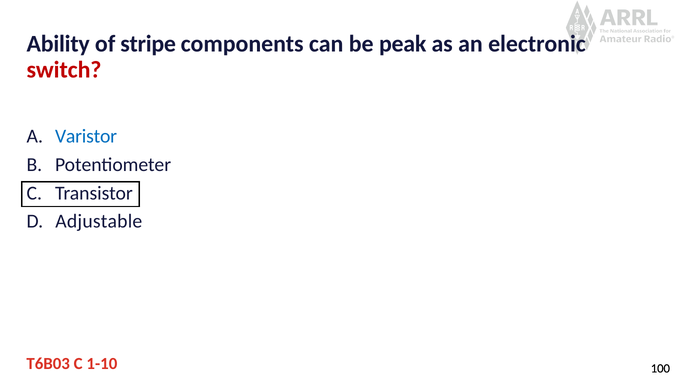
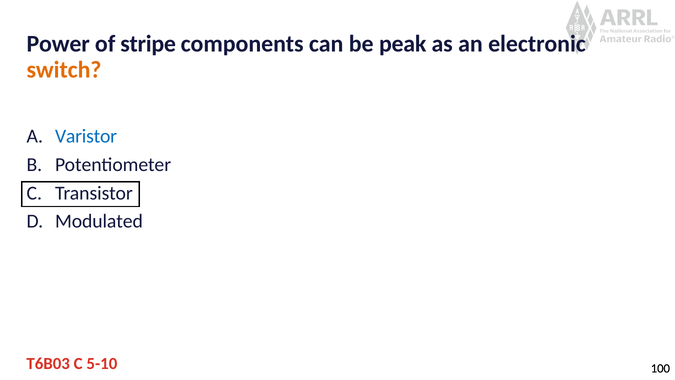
Ability: Ability -> Power
switch colour: red -> orange
Adjustable: Adjustable -> Modulated
1-10: 1-10 -> 5-10
